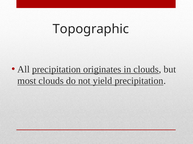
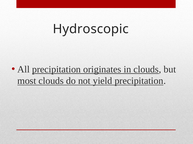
Topographic: Topographic -> Hydroscopic
